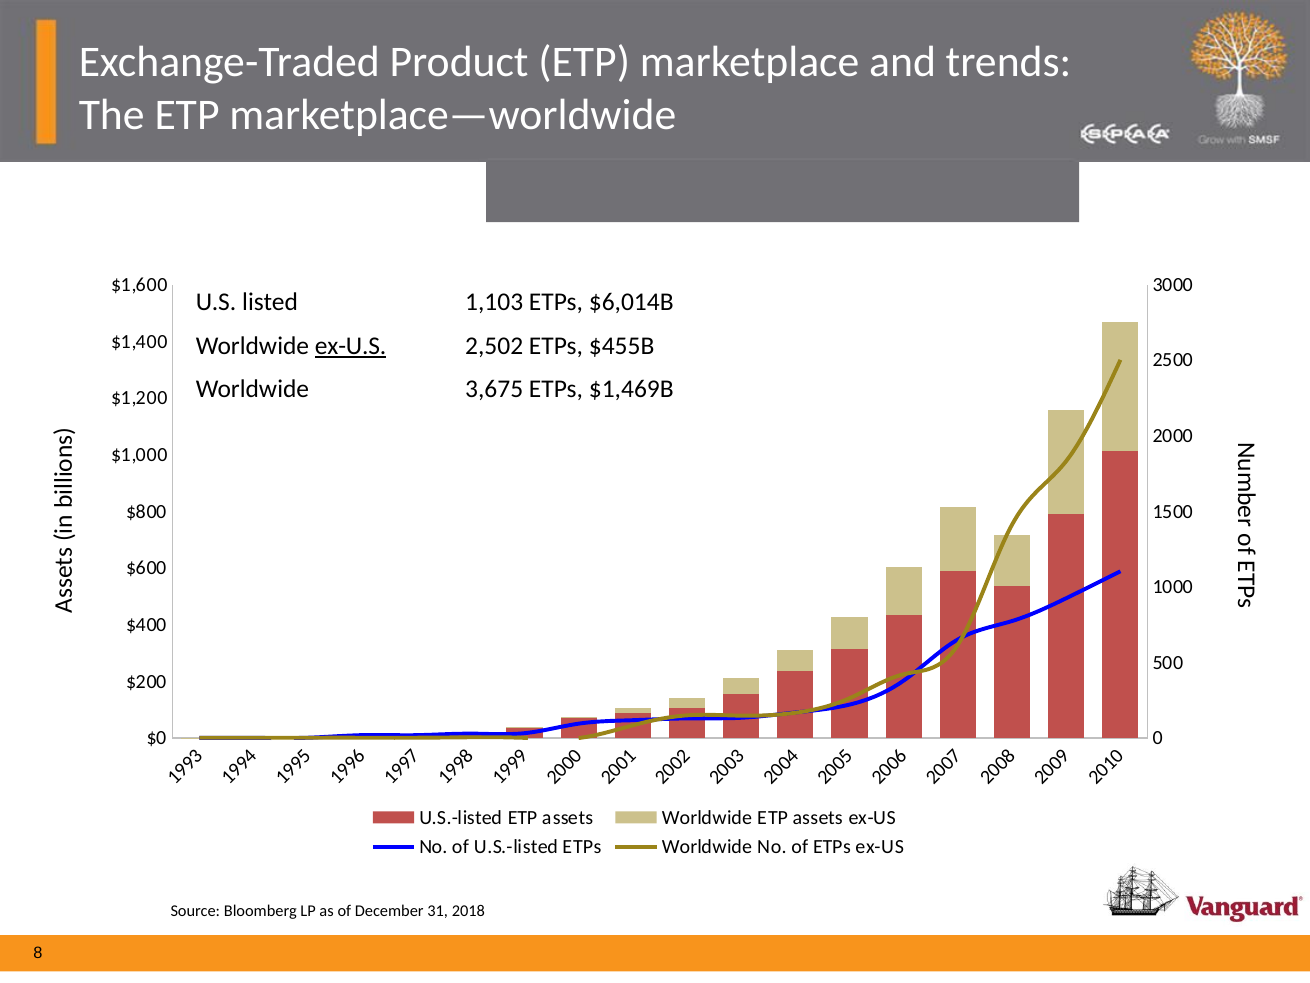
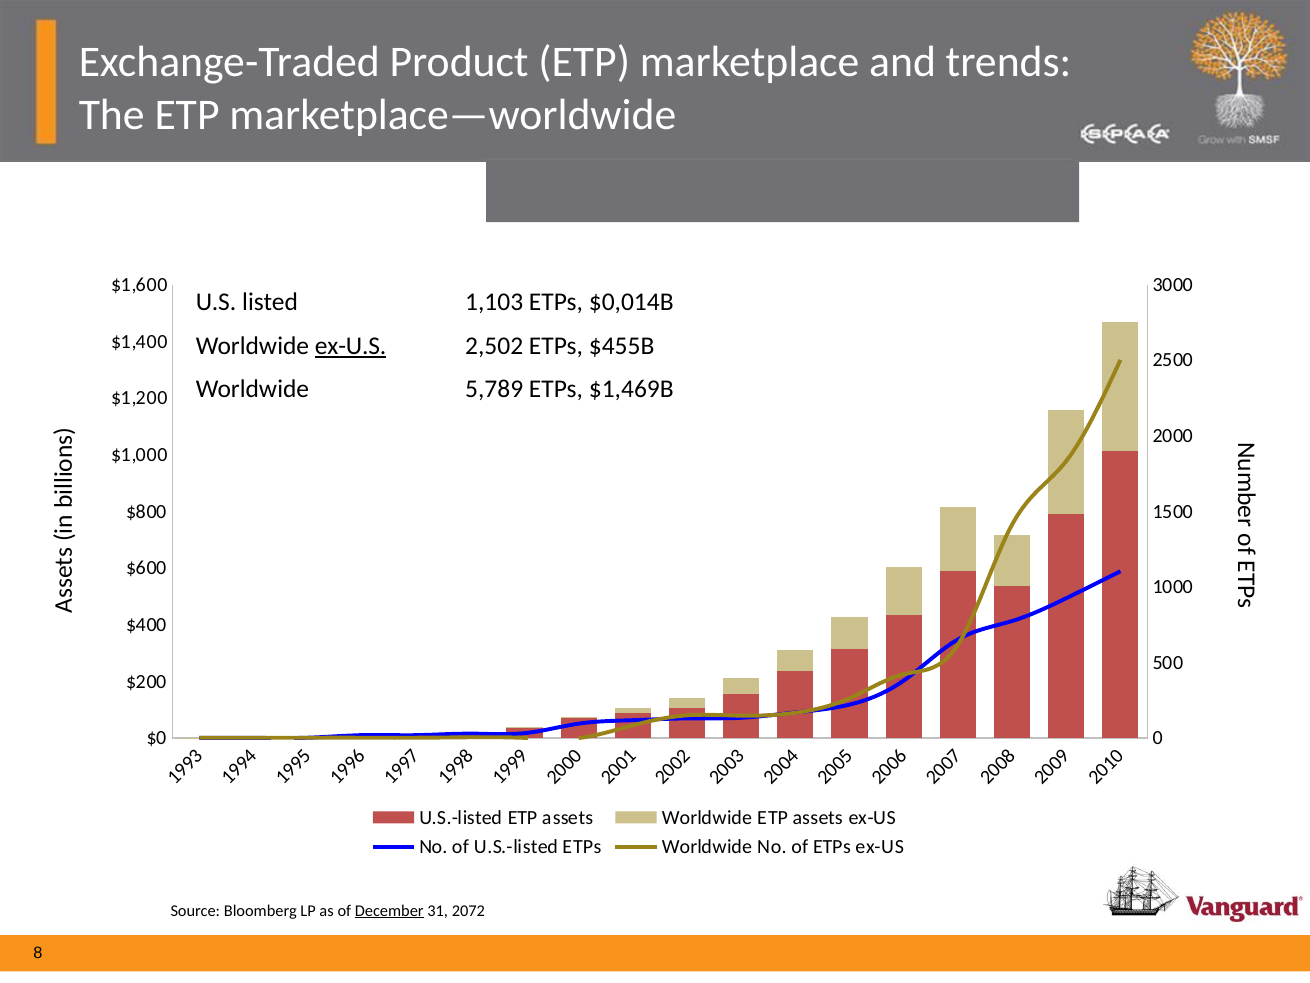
$6,014B: $6,014B -> $0,014B
3,675: 3,675 -> 5,789
December underline: none -> present
2018: 2018 -> 2072
